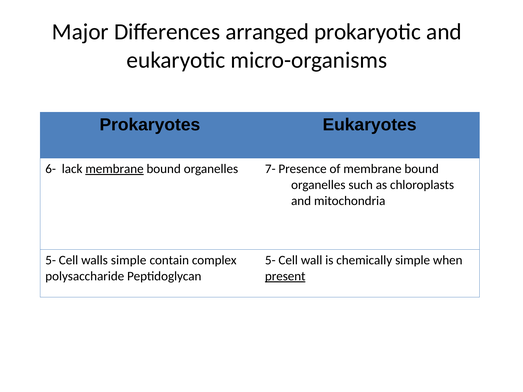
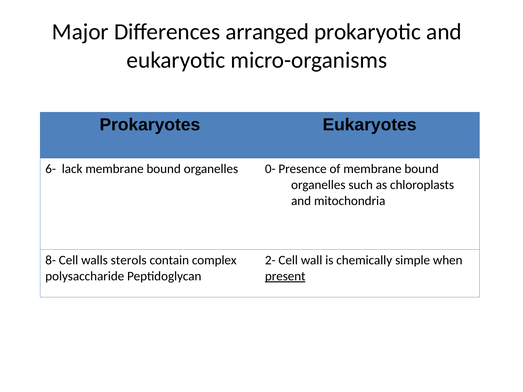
membrane at (115, 169) underline: present -> none
7-: 7- -> 0-
5- at (51, 260): 5- -> 8-
walls simple: simple -> sterols
5- at (270, 260): 5- -> 2-
